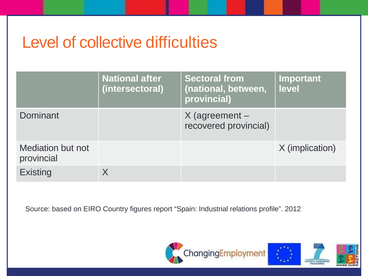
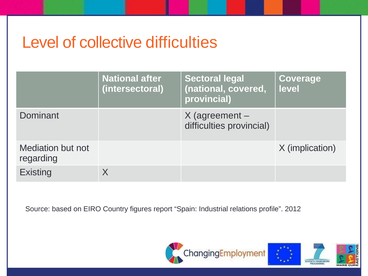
from: from -> legal
Important: Important -> Coverage
between: between -> covered
recovered at (205, 126): recovered -> difficulties
provincial at (39, 158): provincial -> regarding
